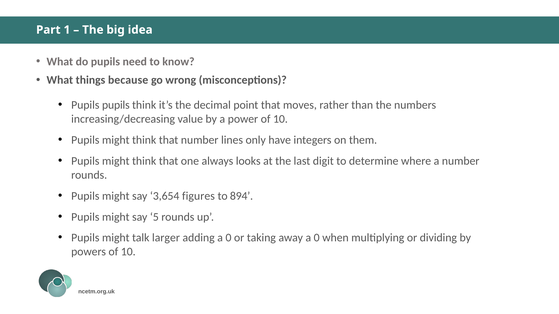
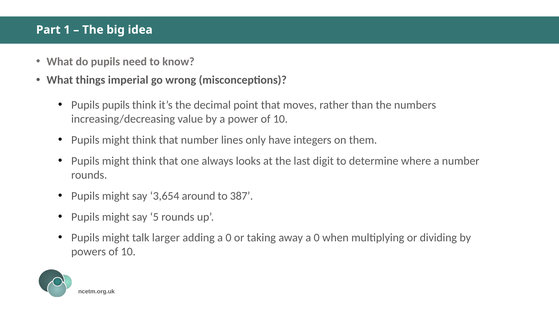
because: because -> imperial
figures: figures -> around
894: 894 -> 387
